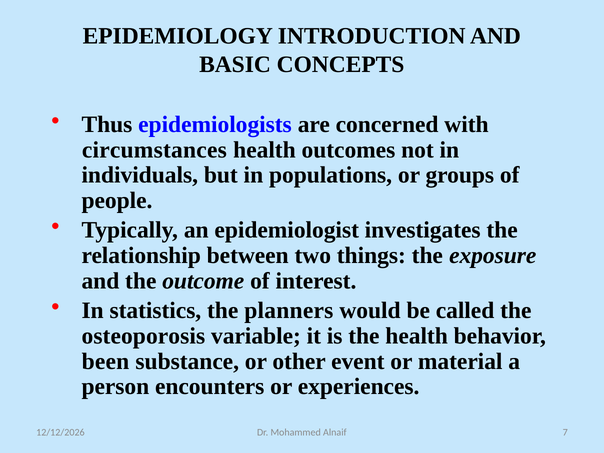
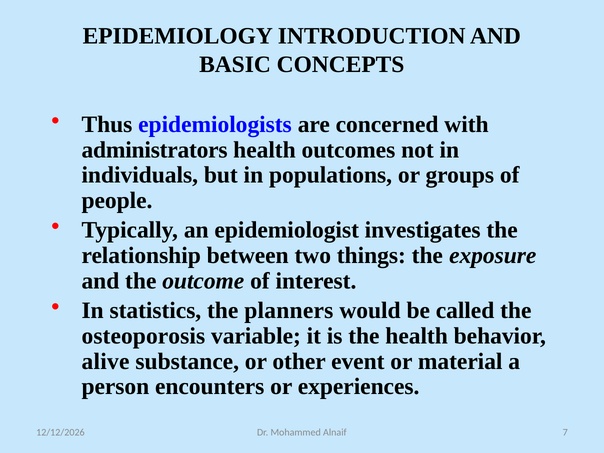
circumstances: circumstances -> administrators
been: been -> alive
